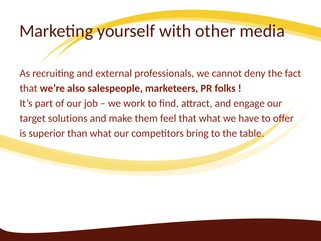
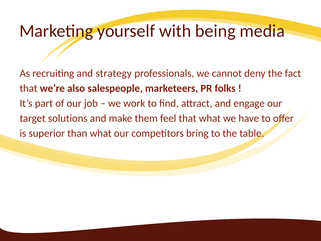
other: other -> being
external: external -> strategy
